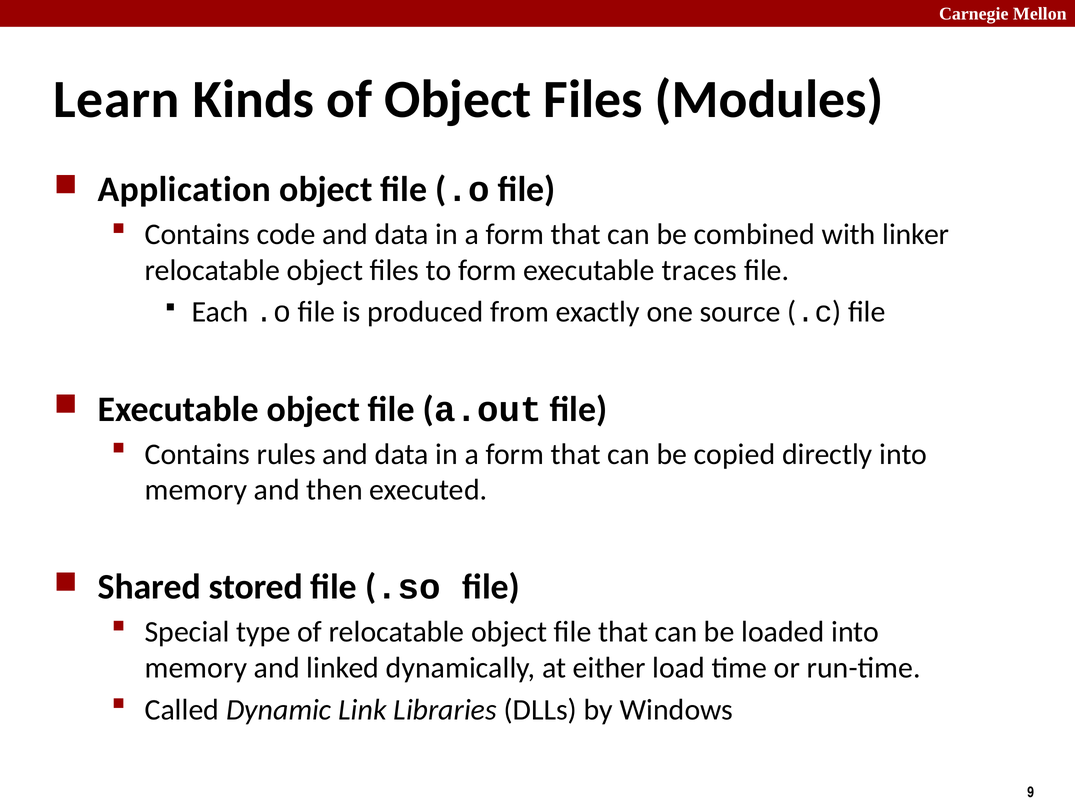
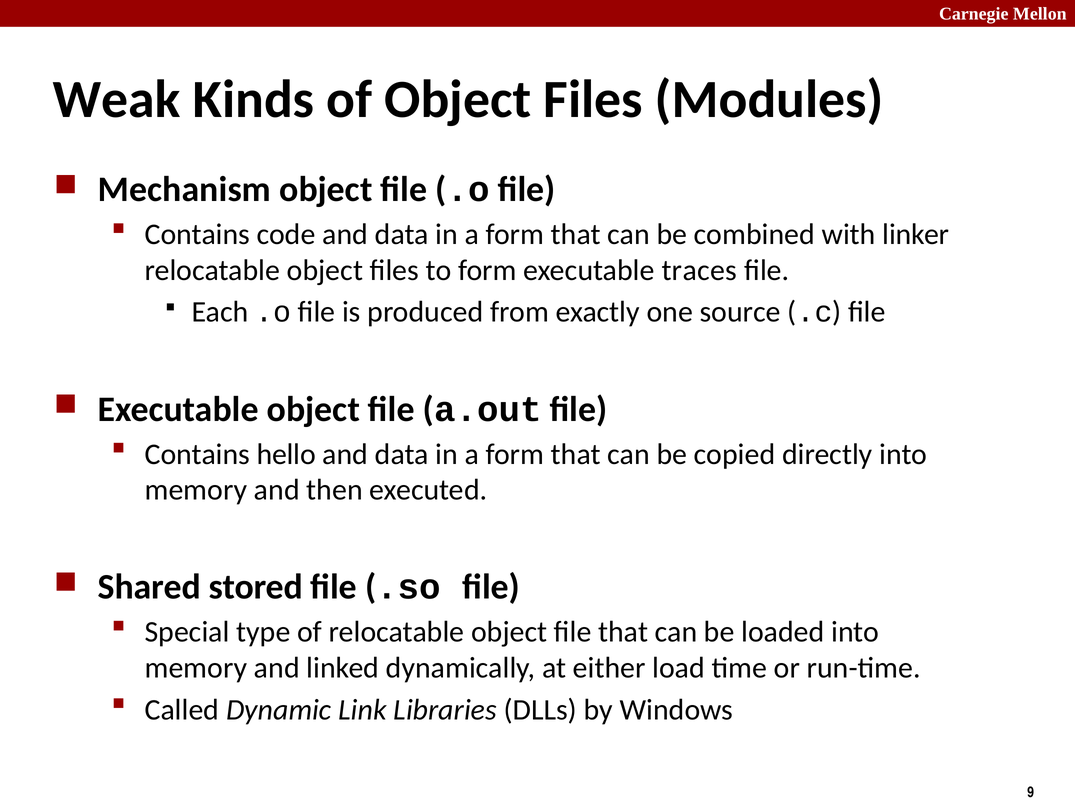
Learn: Learn -> Weak
Application: Application -> Mechanism
rules: rules -> hello
